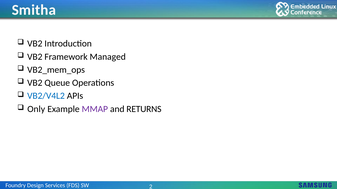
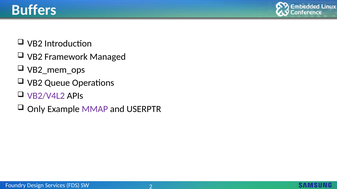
Smitha: Smitha -> Buffers
VB2/V4L2 colour: blue -> purple
RETURNS: RETURNS -> USERPTR
